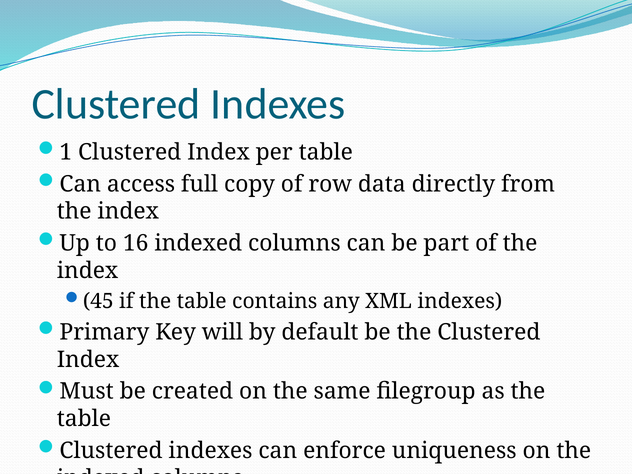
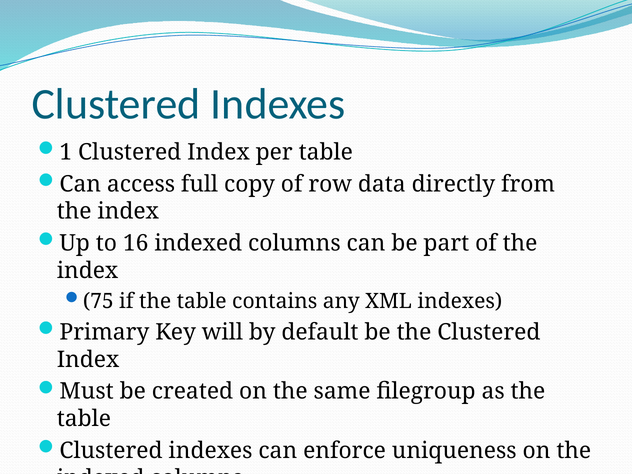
45: 45 -> 75
